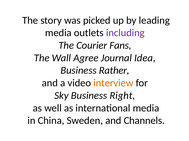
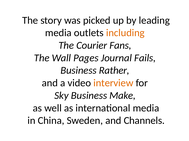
including colour: purple -> orange
Agree: Agree -> Pages
Idea: Idea -> Fails
Right: Right -> Make
